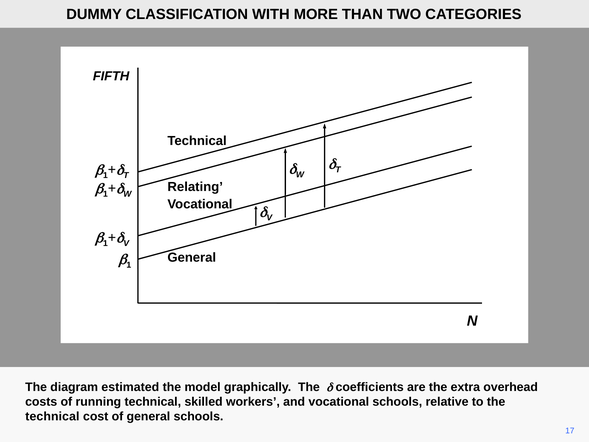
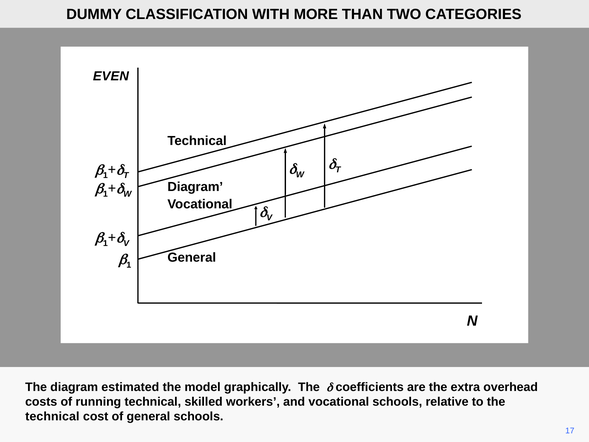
FIFTH: FIFTH -> EVEN
Relating at (195, 187): Relating -> Diagram
